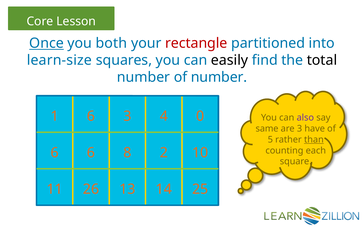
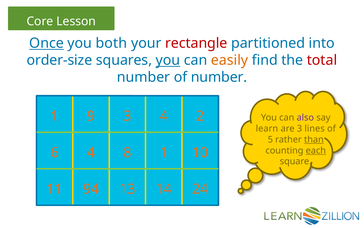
learn-size: learn-size -> order-size
you at (168, 60) underline: none -> present
easily colour: black -> orange
total colour: black -> red
1 6: 6 -> 9
0: 0 -> 2
same: same -> learn
have: have -> lines
each underline: none -> present
6 6: 6 -> 4
8 2: 2 -> 1
26: 26 -> 94
25: 25 -> 24
